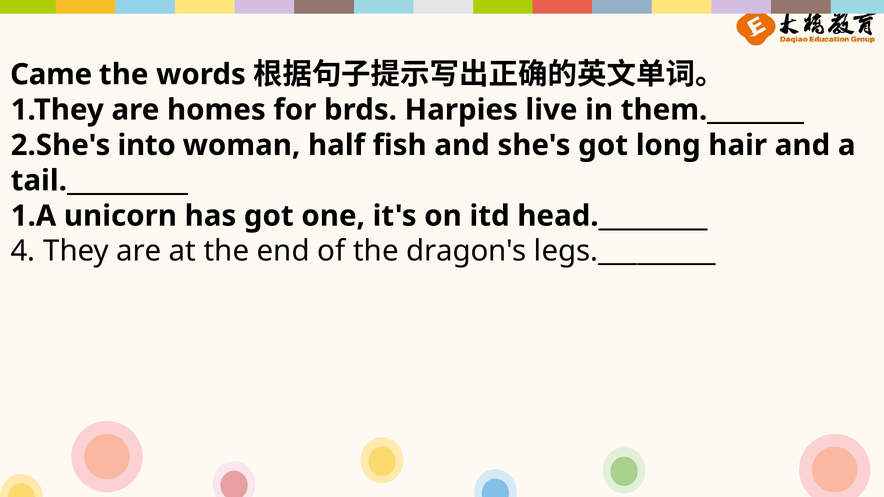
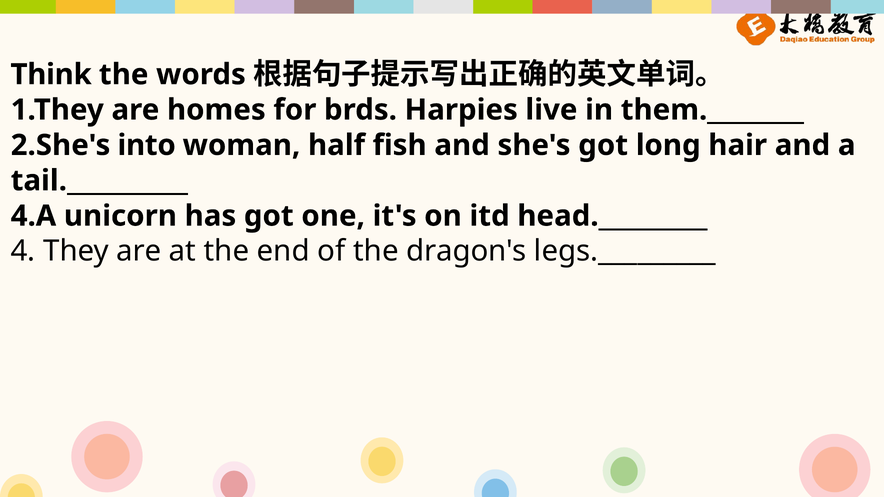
Came: Came -> Think
1.A: 1.A -> 4.A
